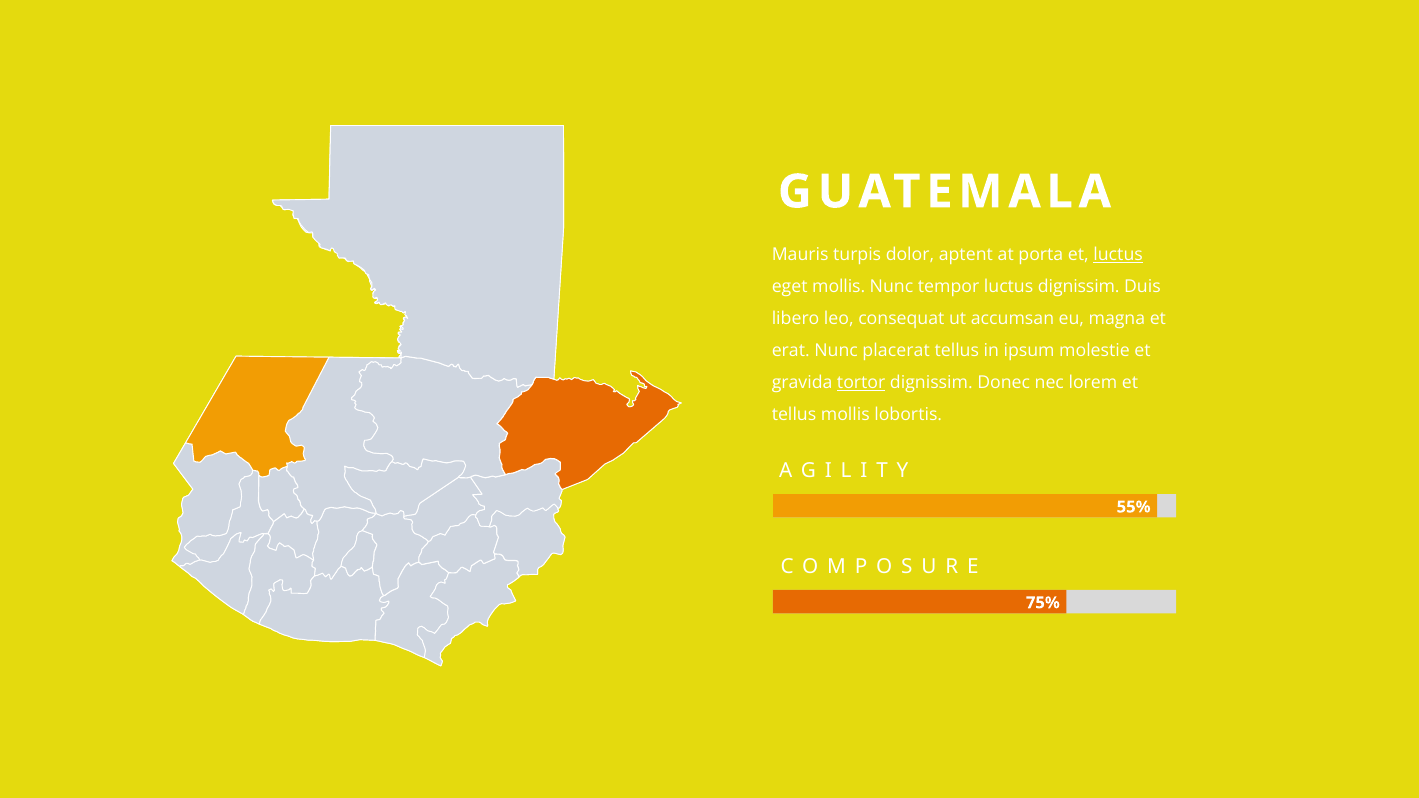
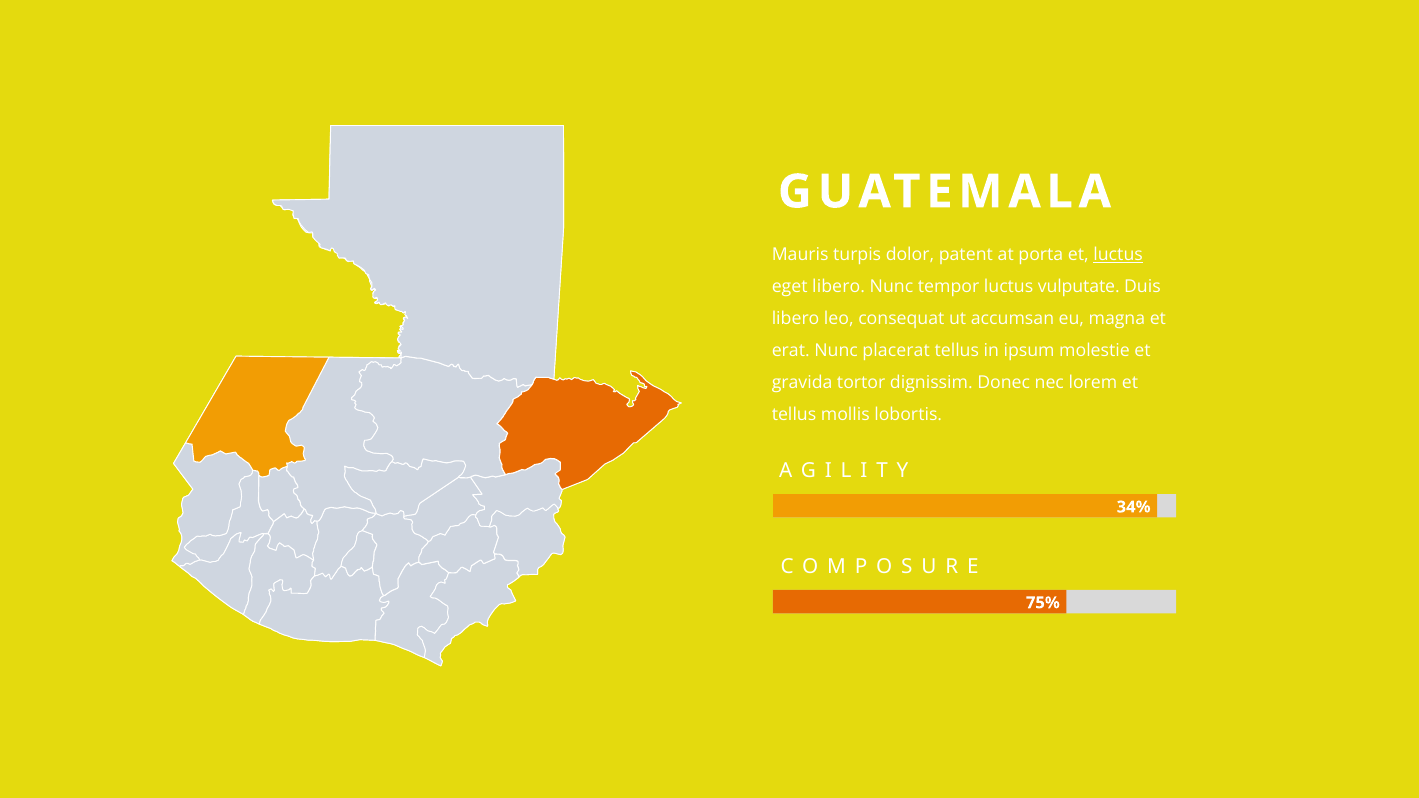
aptent: aptent -> patent
eget mollis: mollis -> libero
luctus dignissim: dignissim -> vulputate
tortor underline: present -> none
55%: 55% -> 34%
